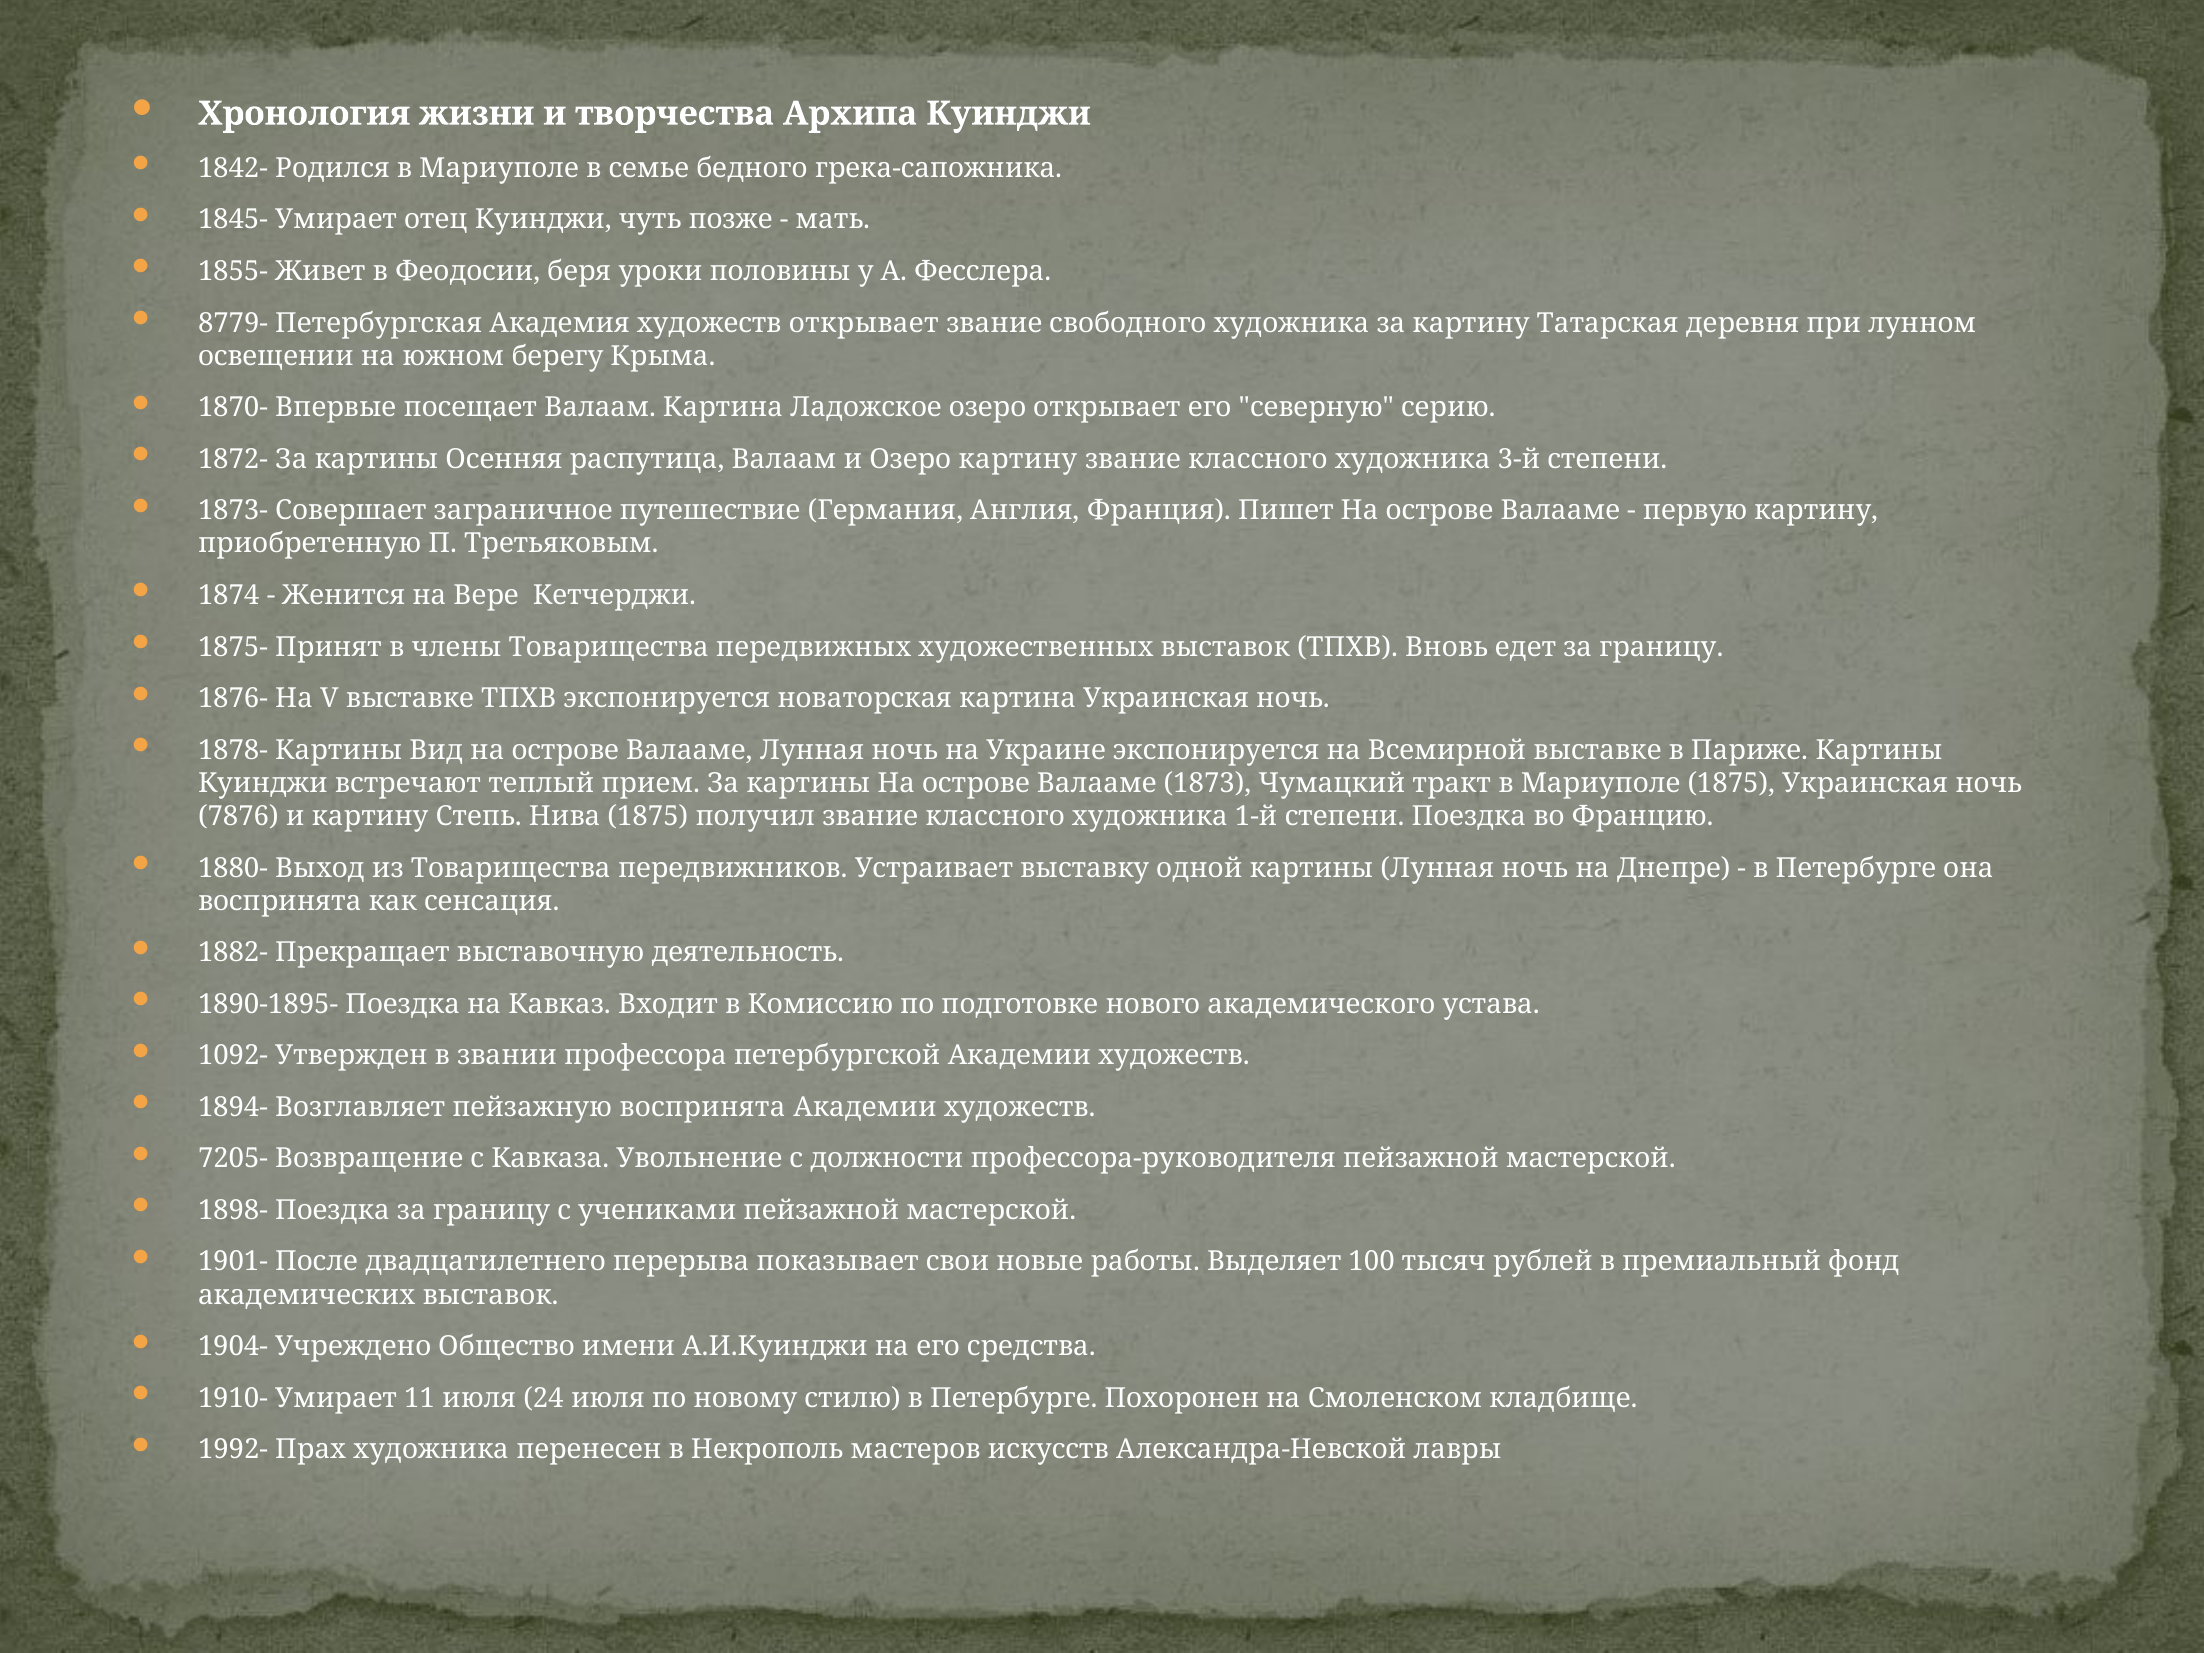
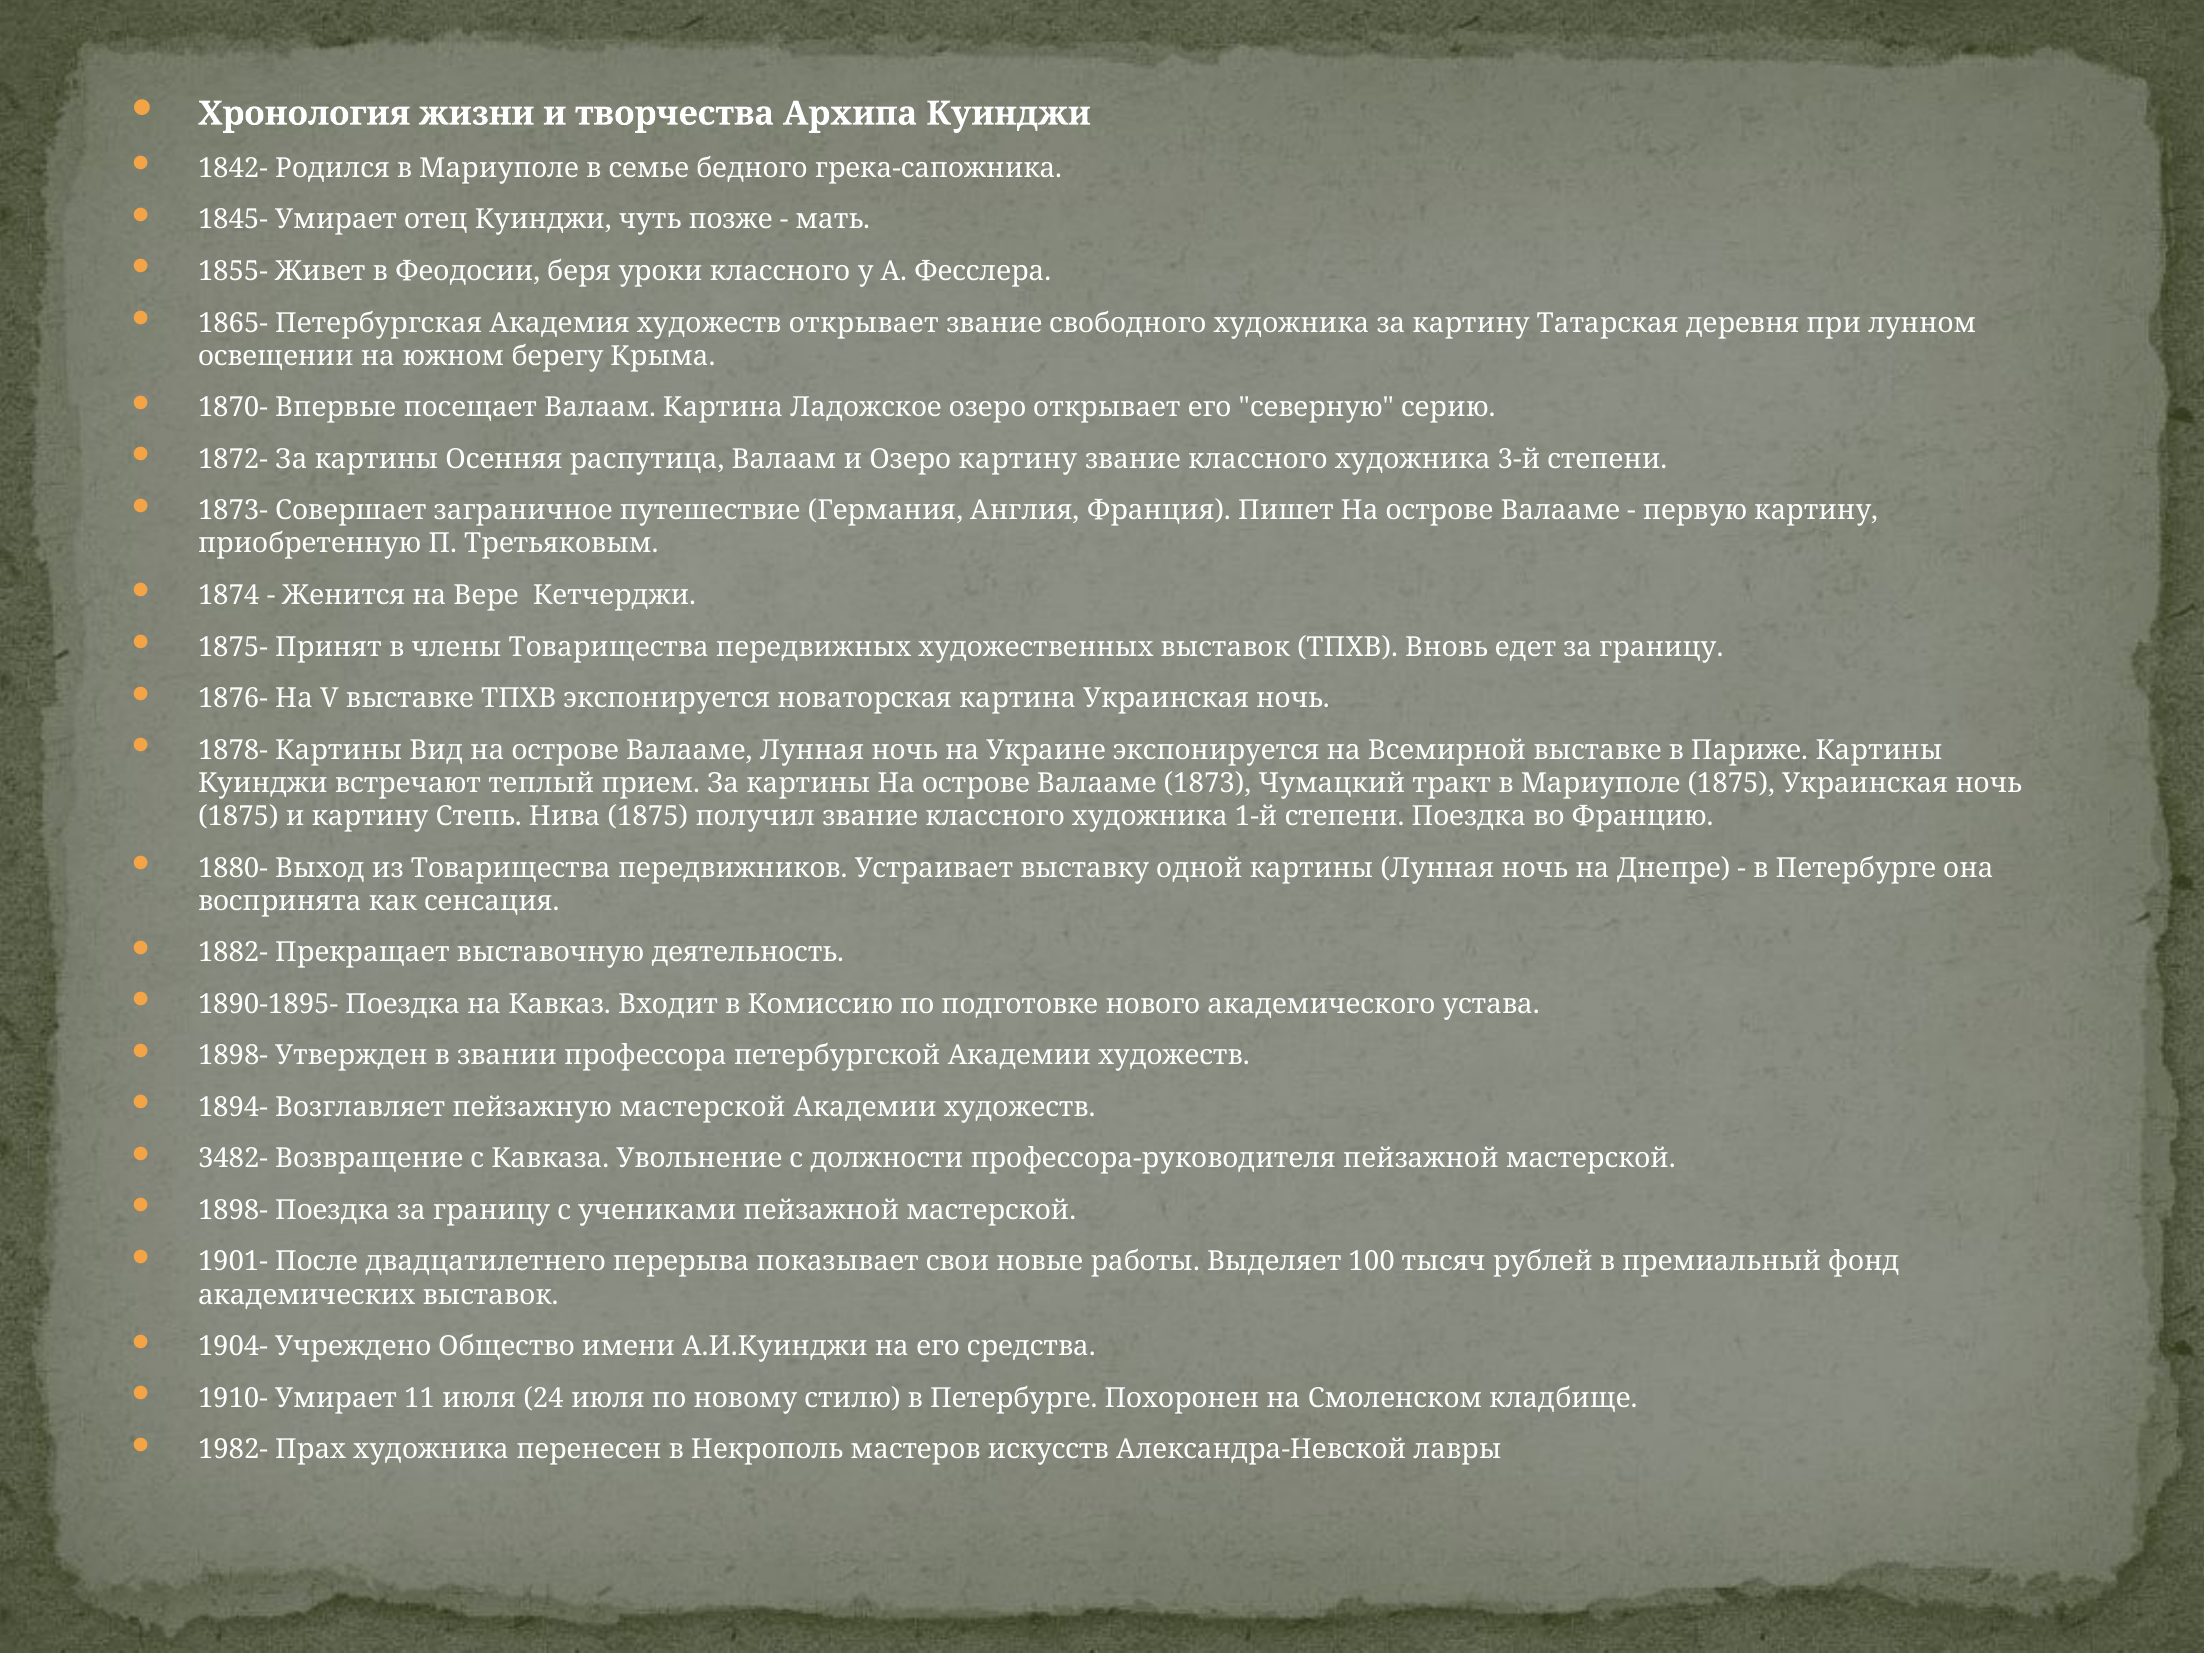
уроки половины: половины -> классного
8779-: 8779- -> 1865-
7876 at (238, 816): 7876 -> 1875
1092- at (233, 1056): 1092- -> 1898-
пейзажную воспринята: воспринята -> мастерской
7205-: 7205- -> 3482-
1992-: 1992- -> 1982-
